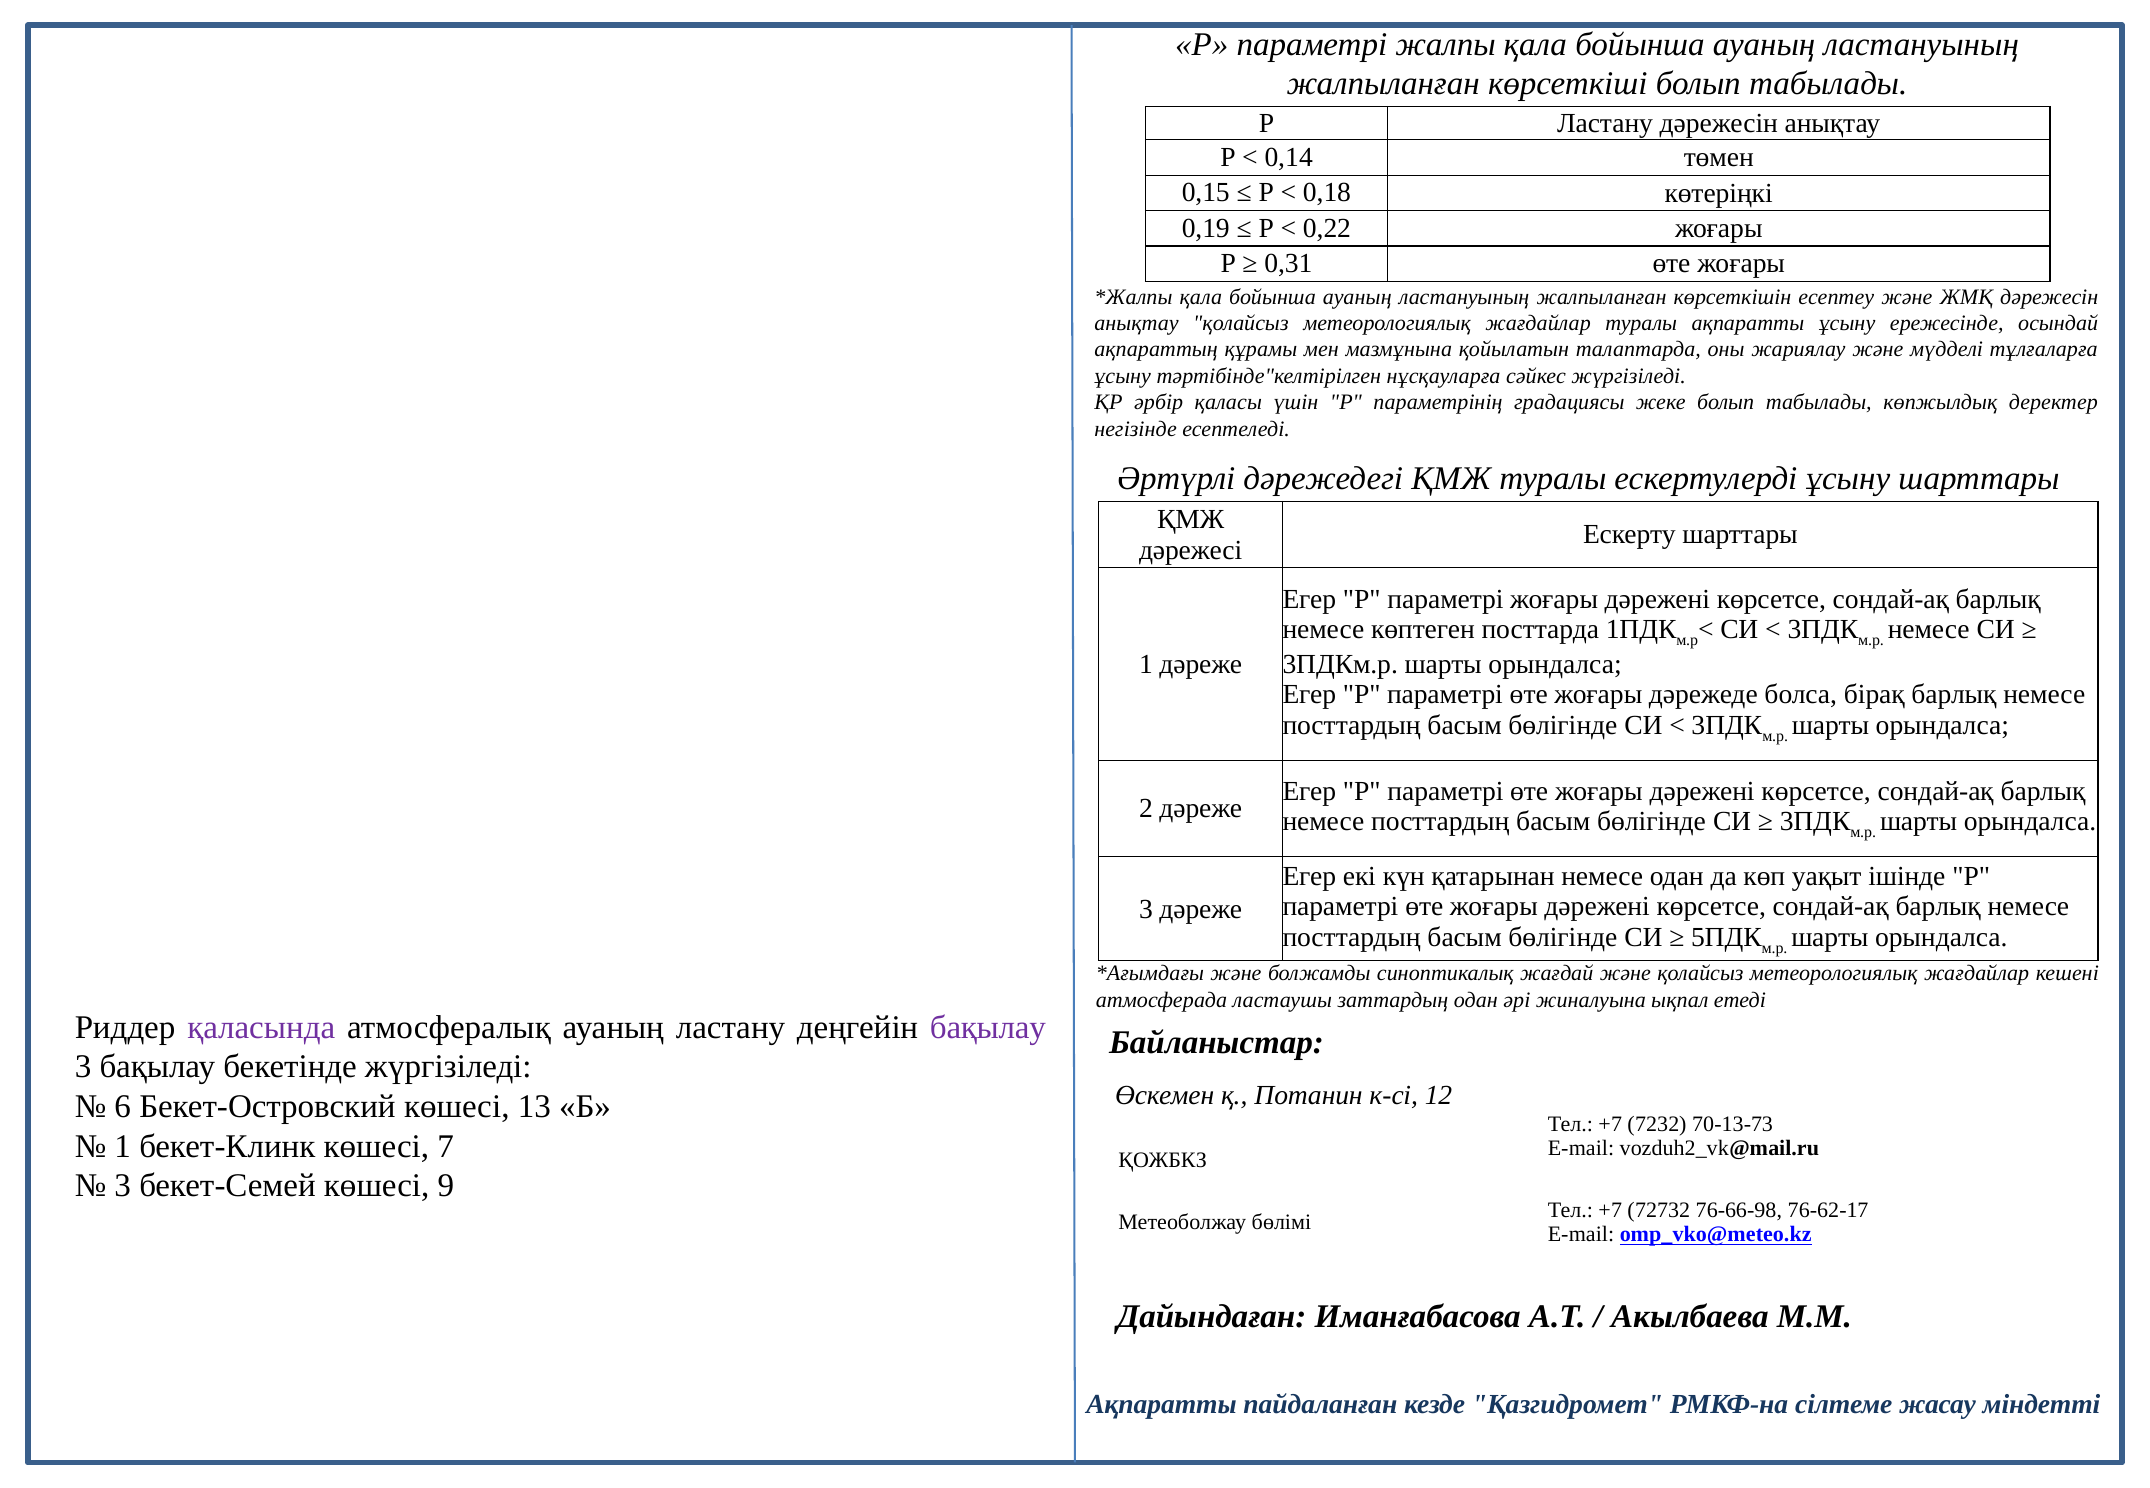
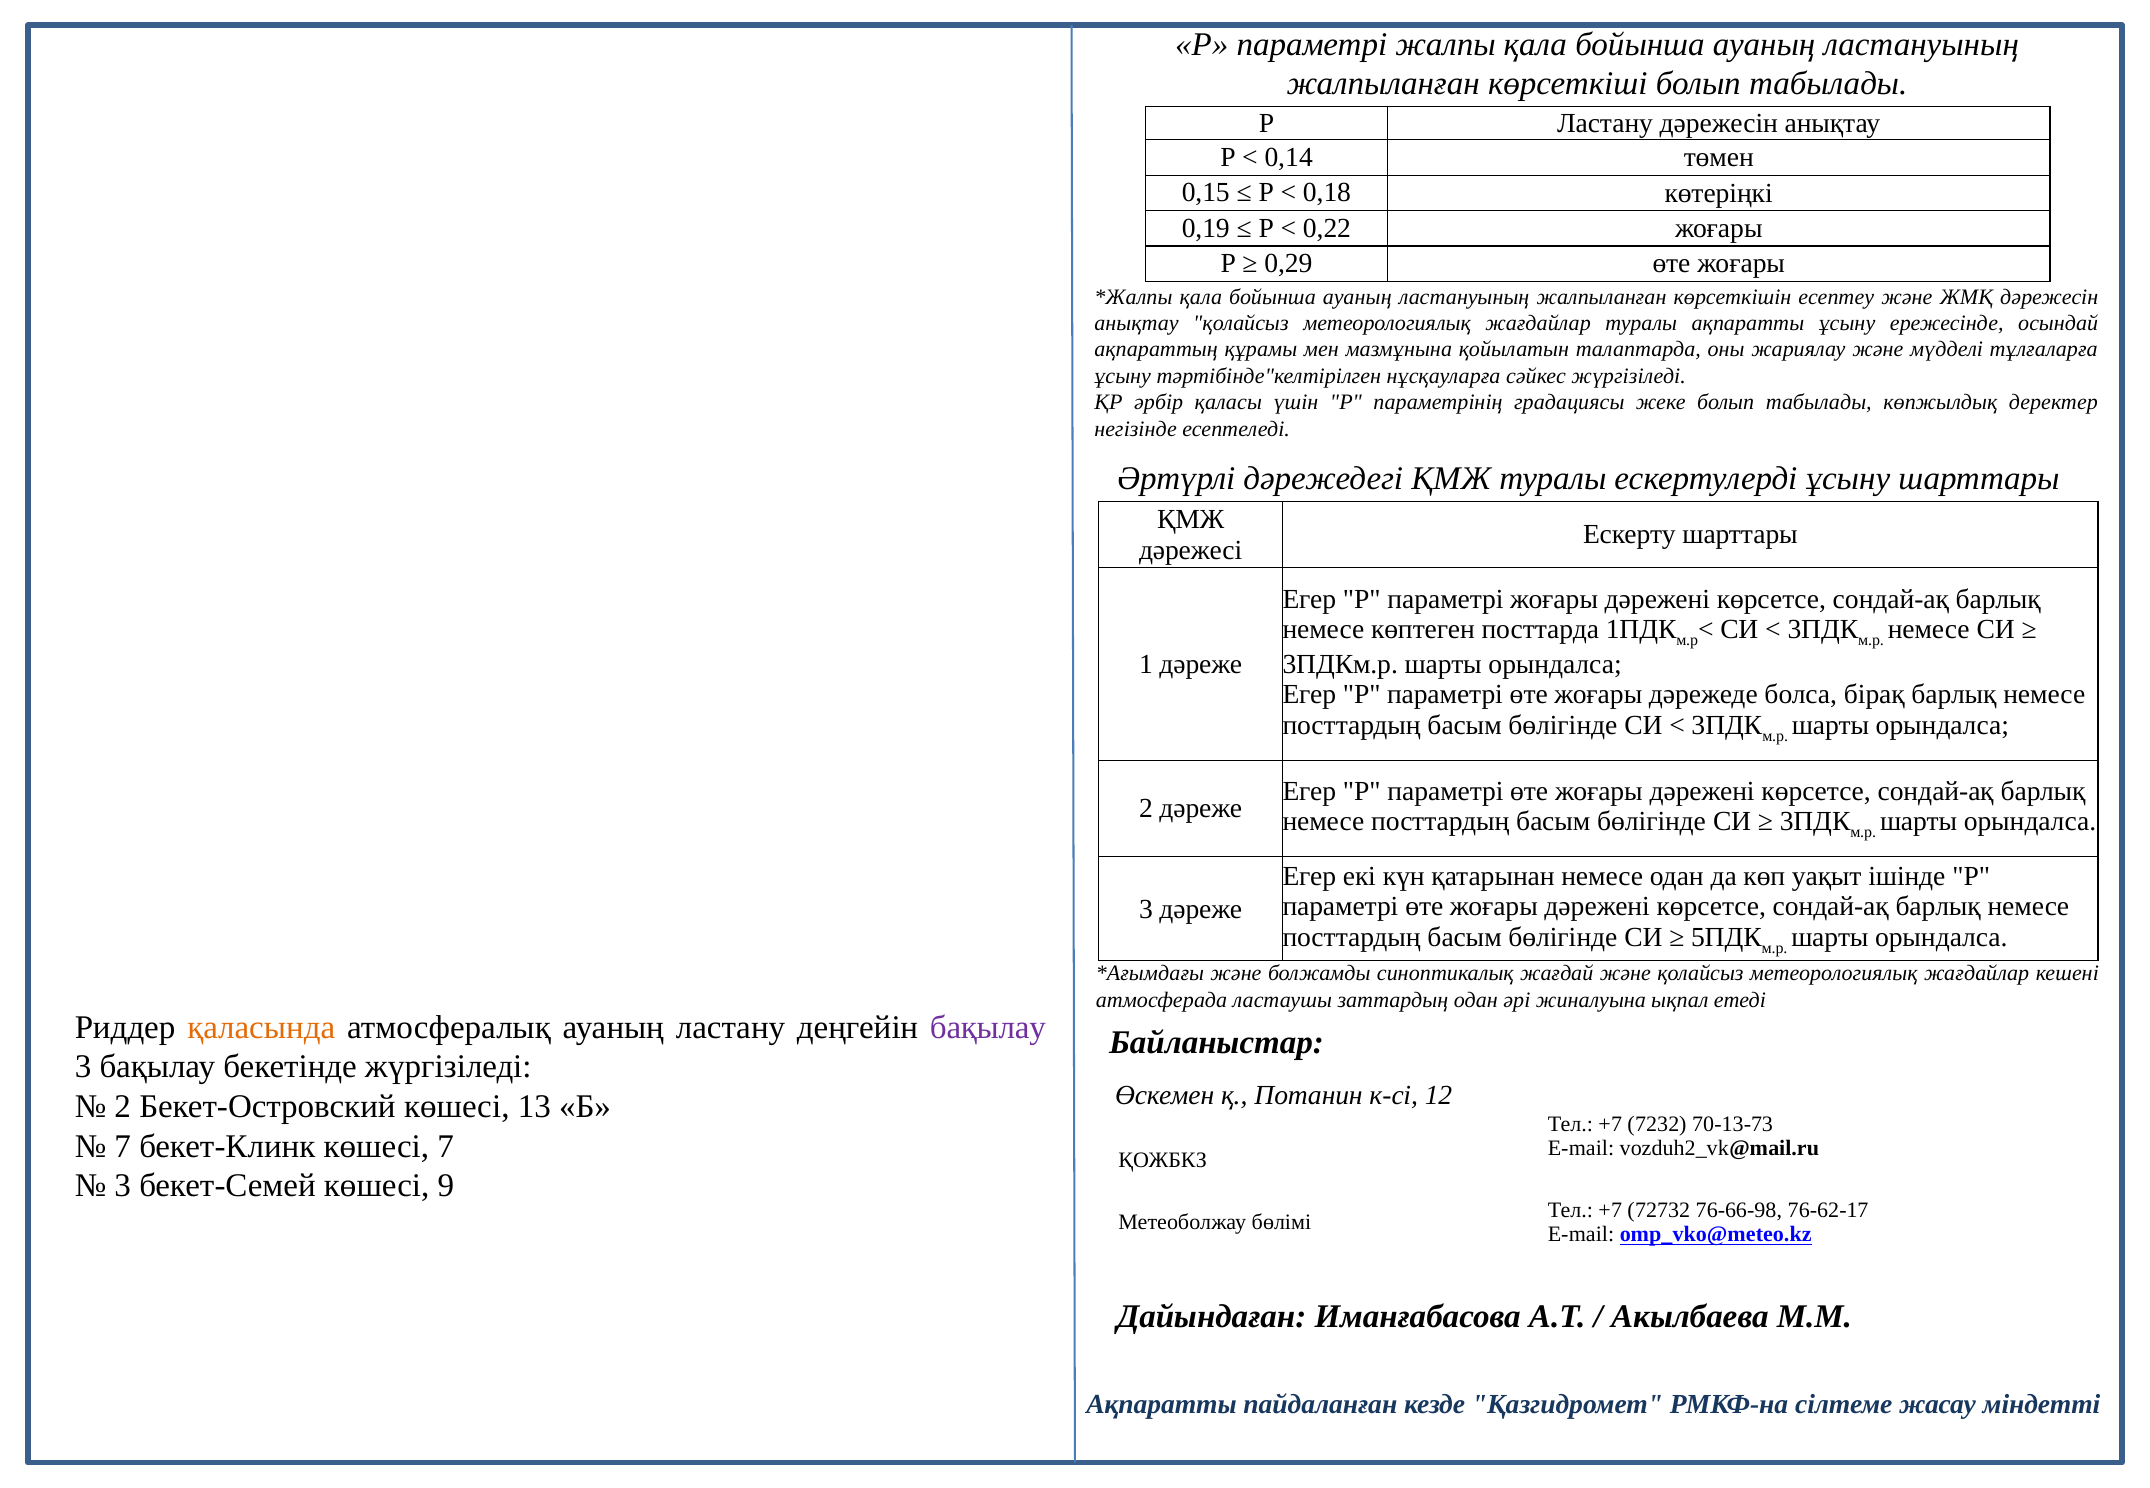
0,31: 0,31 -> 0,29
қаласында colour: purple -> orange
6 at (123, 1107): 6 -> 2
1 at (123, 1147): 1 -> 7
